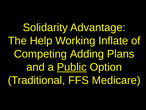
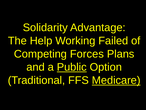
Inflate: Inflate -> Failed
Adding: Adding -> Forces
Medicare underline: none -> present
